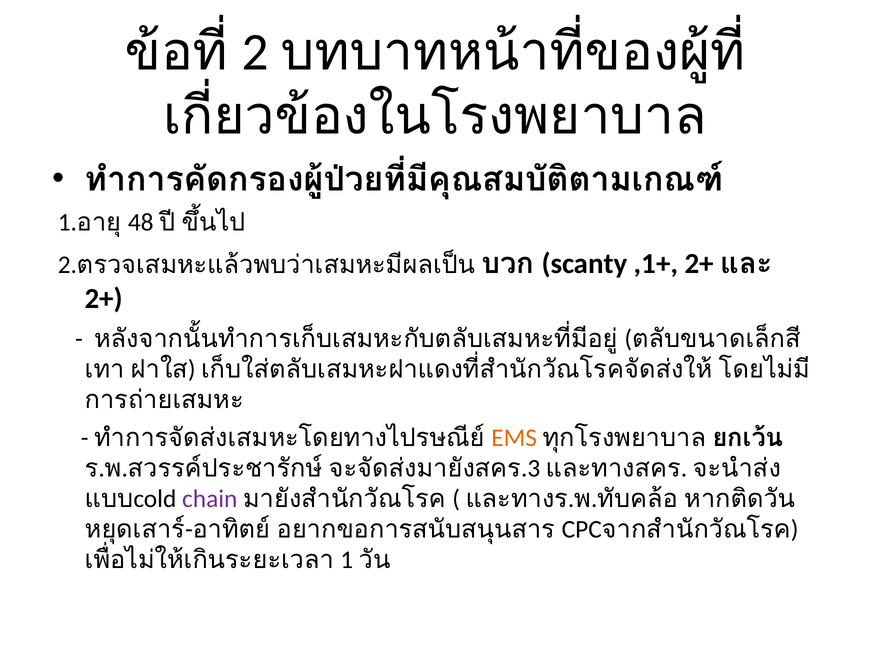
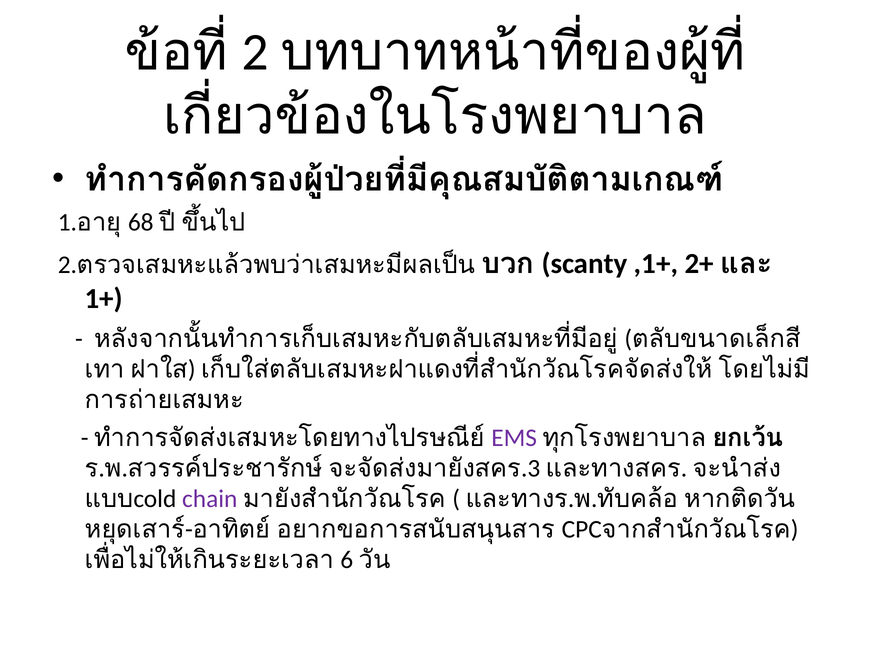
48: 48 -> 68
2+ at (104, 298): 2+ -> 1+
EMS colour: orange -> purple
1 at (347, 559): 1 -> 6
